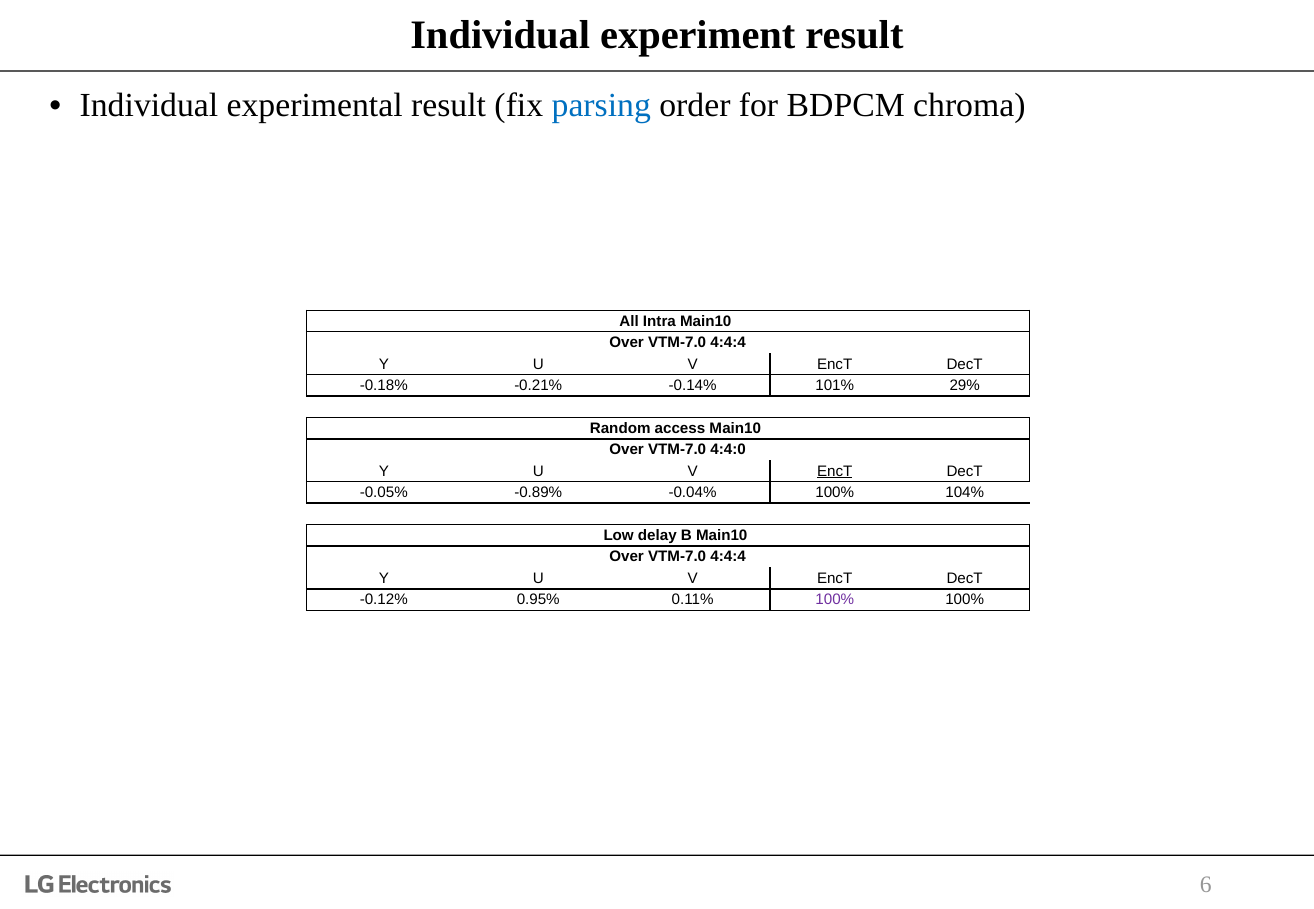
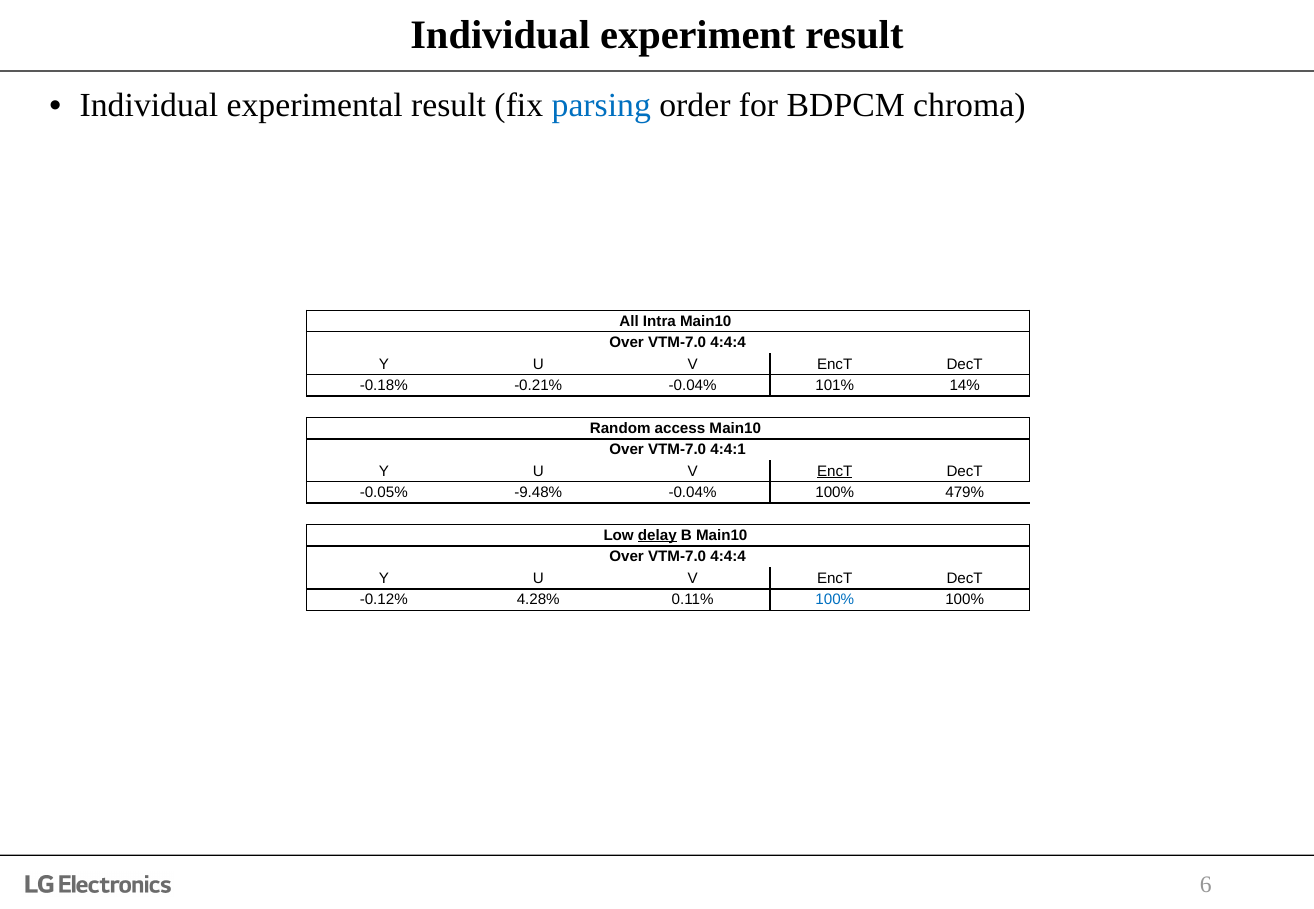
-0.21% -0.14%: -0.14% -> -0.04%
29%: 29% -> 14%
4:4:0: 4:4:0 -> 4:4:1
-0.89%: -0.89% -> -9.48%
104%: 104% -> 479%
delay underline: none -> present
0.95%: 0.95% -> 4.28%
100% at (835, 600) colour: purple -> blue
